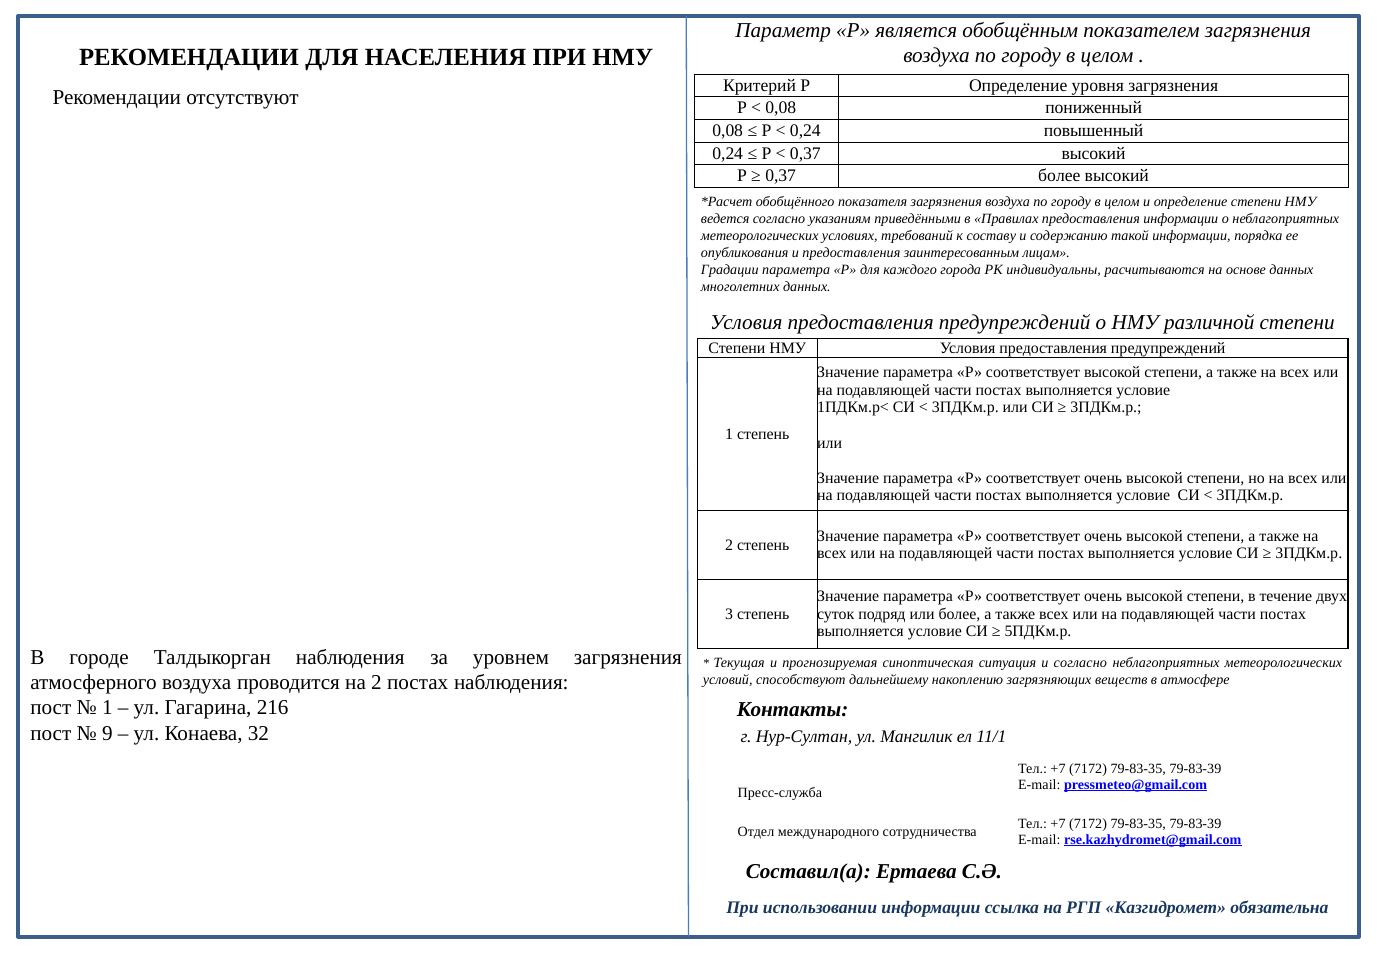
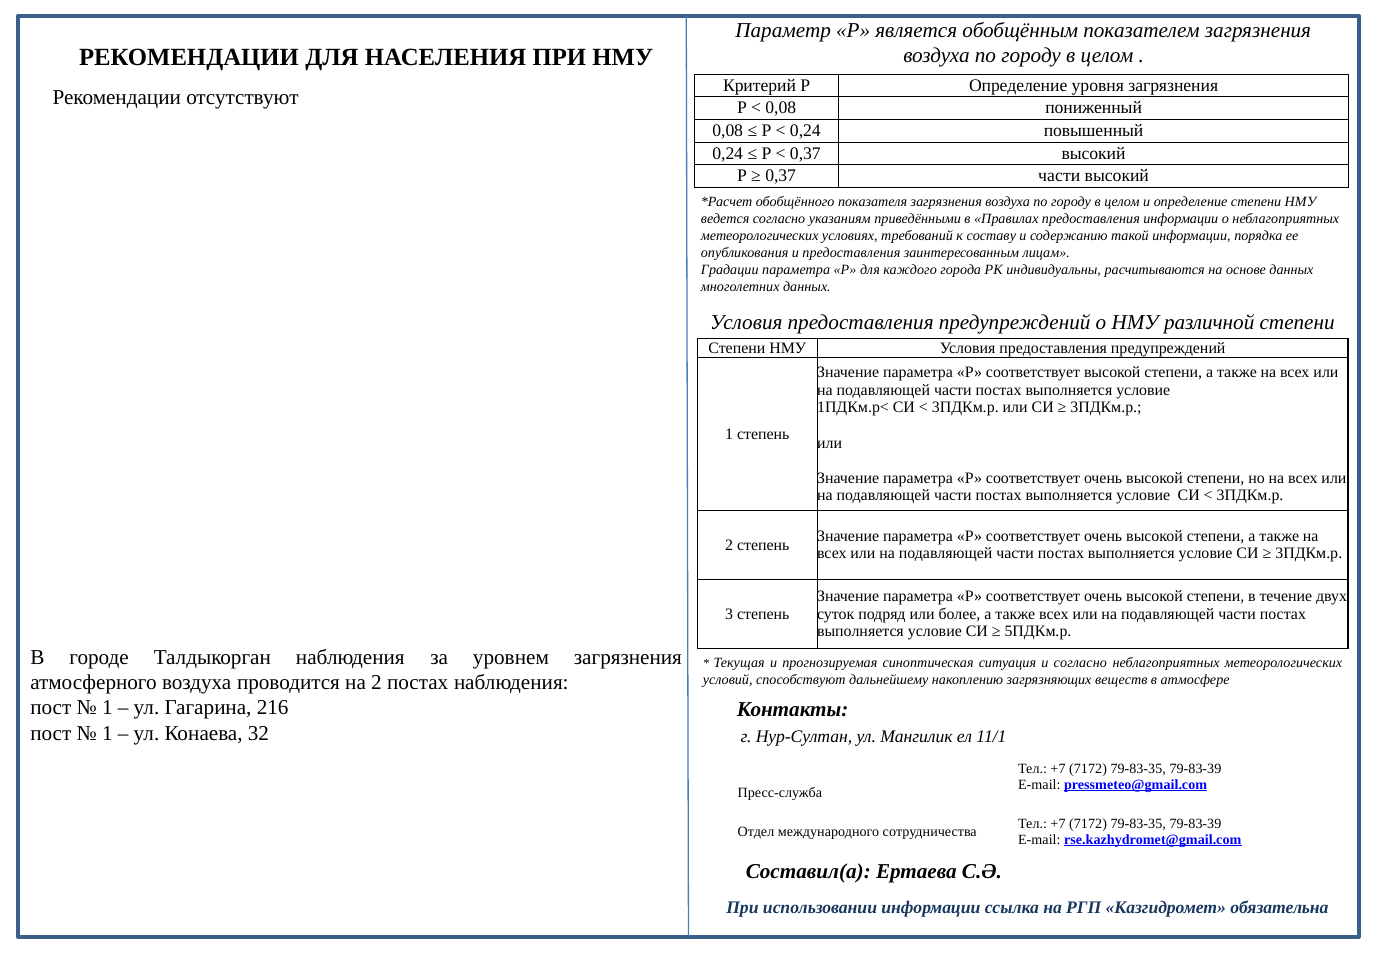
0,37 более: более -> части
9 at (107, 734): 9 -> 1
